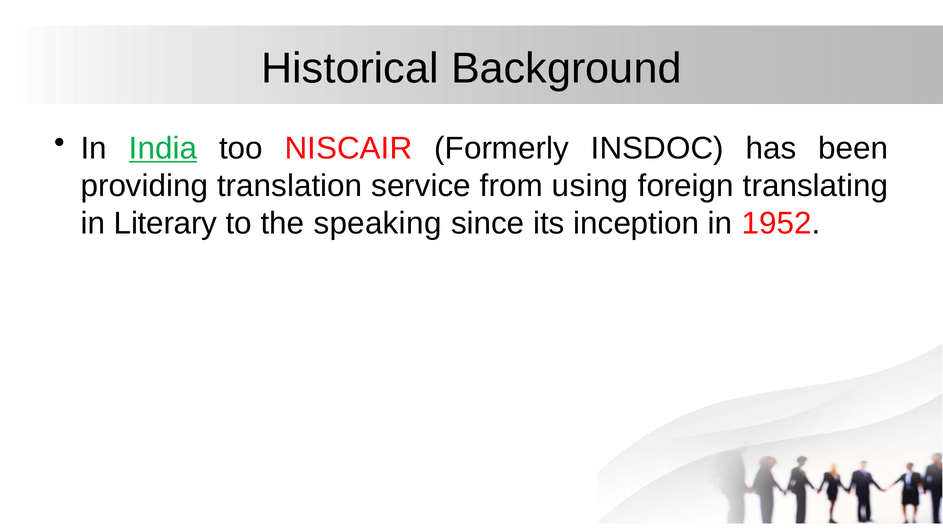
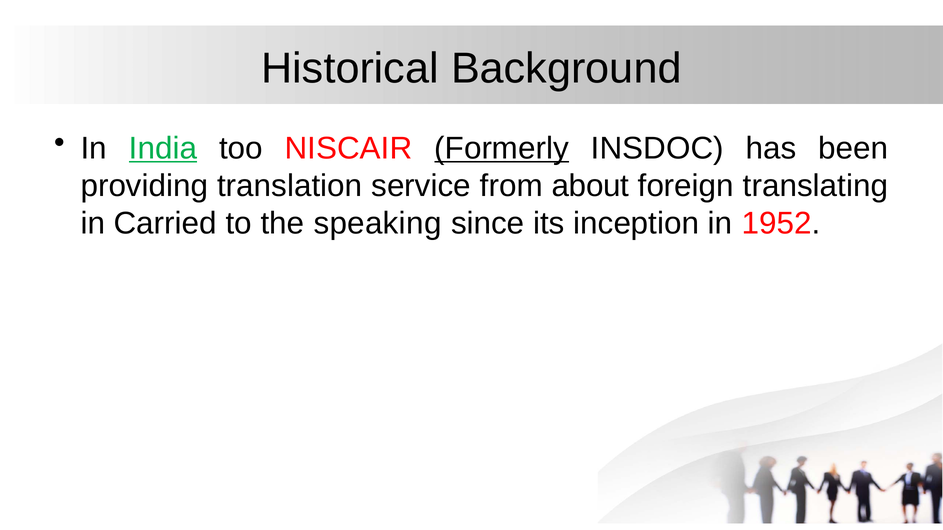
Formerly underline: none -> present
using: using -> about
Literary: Literary -> Carried
